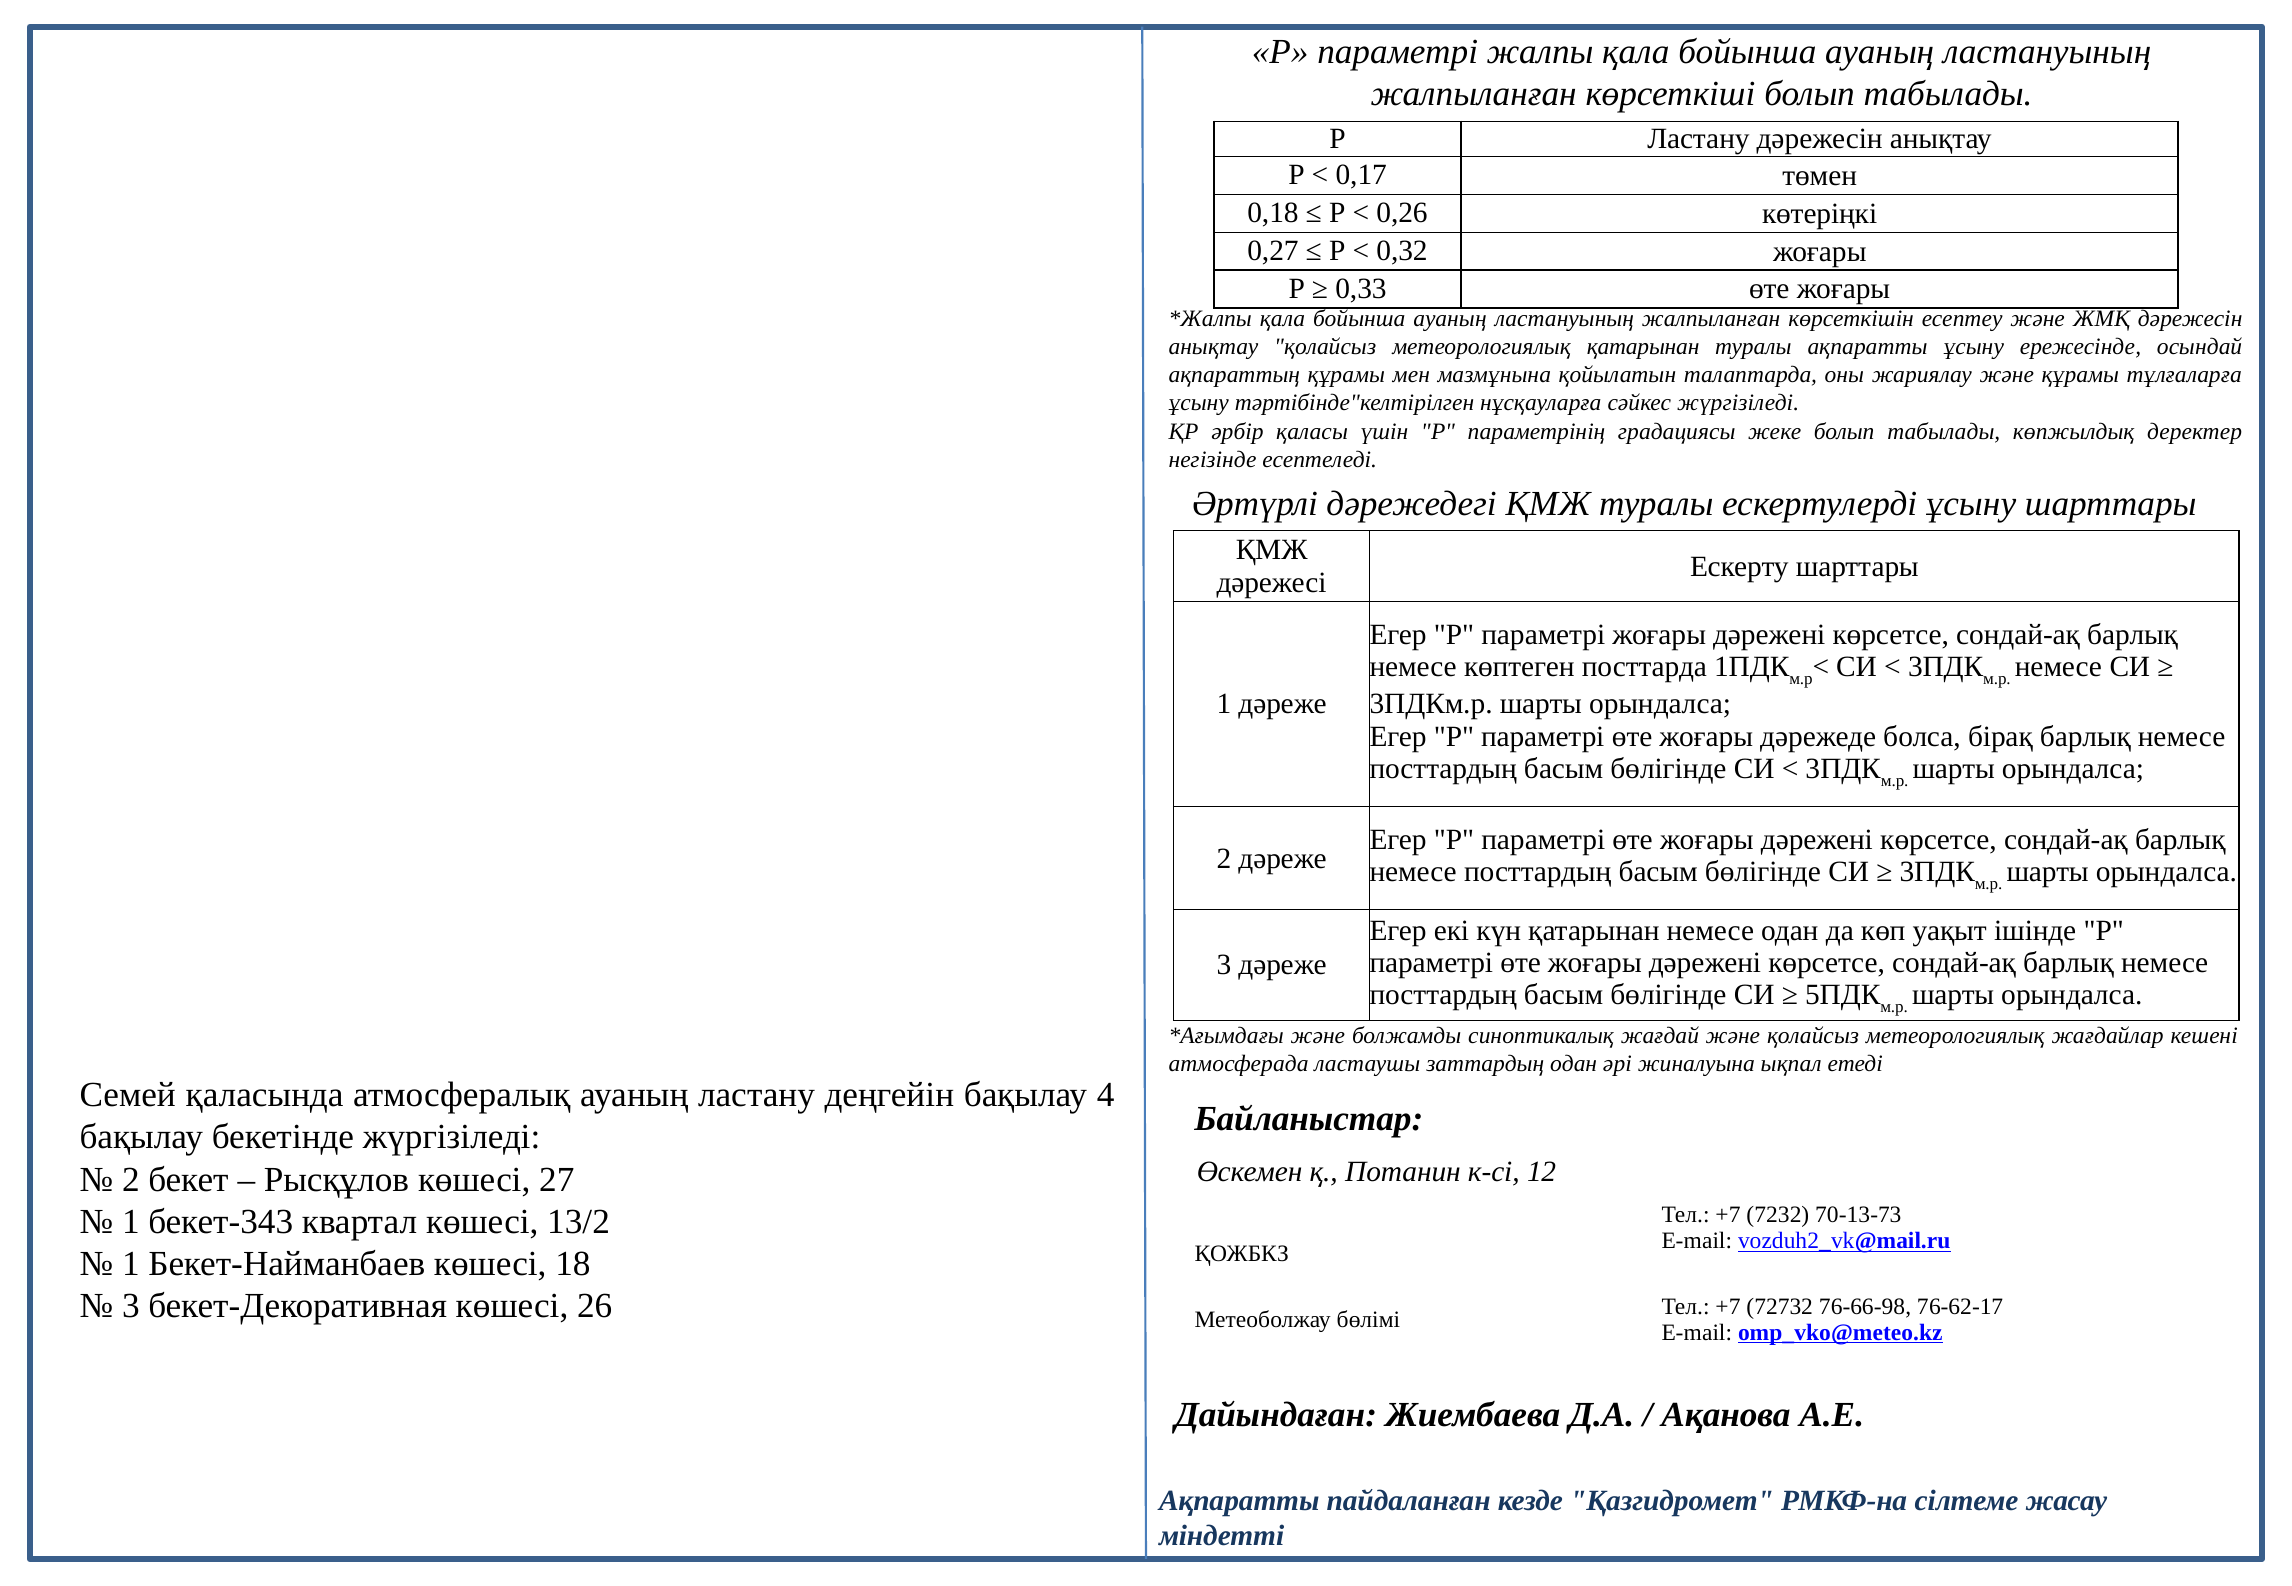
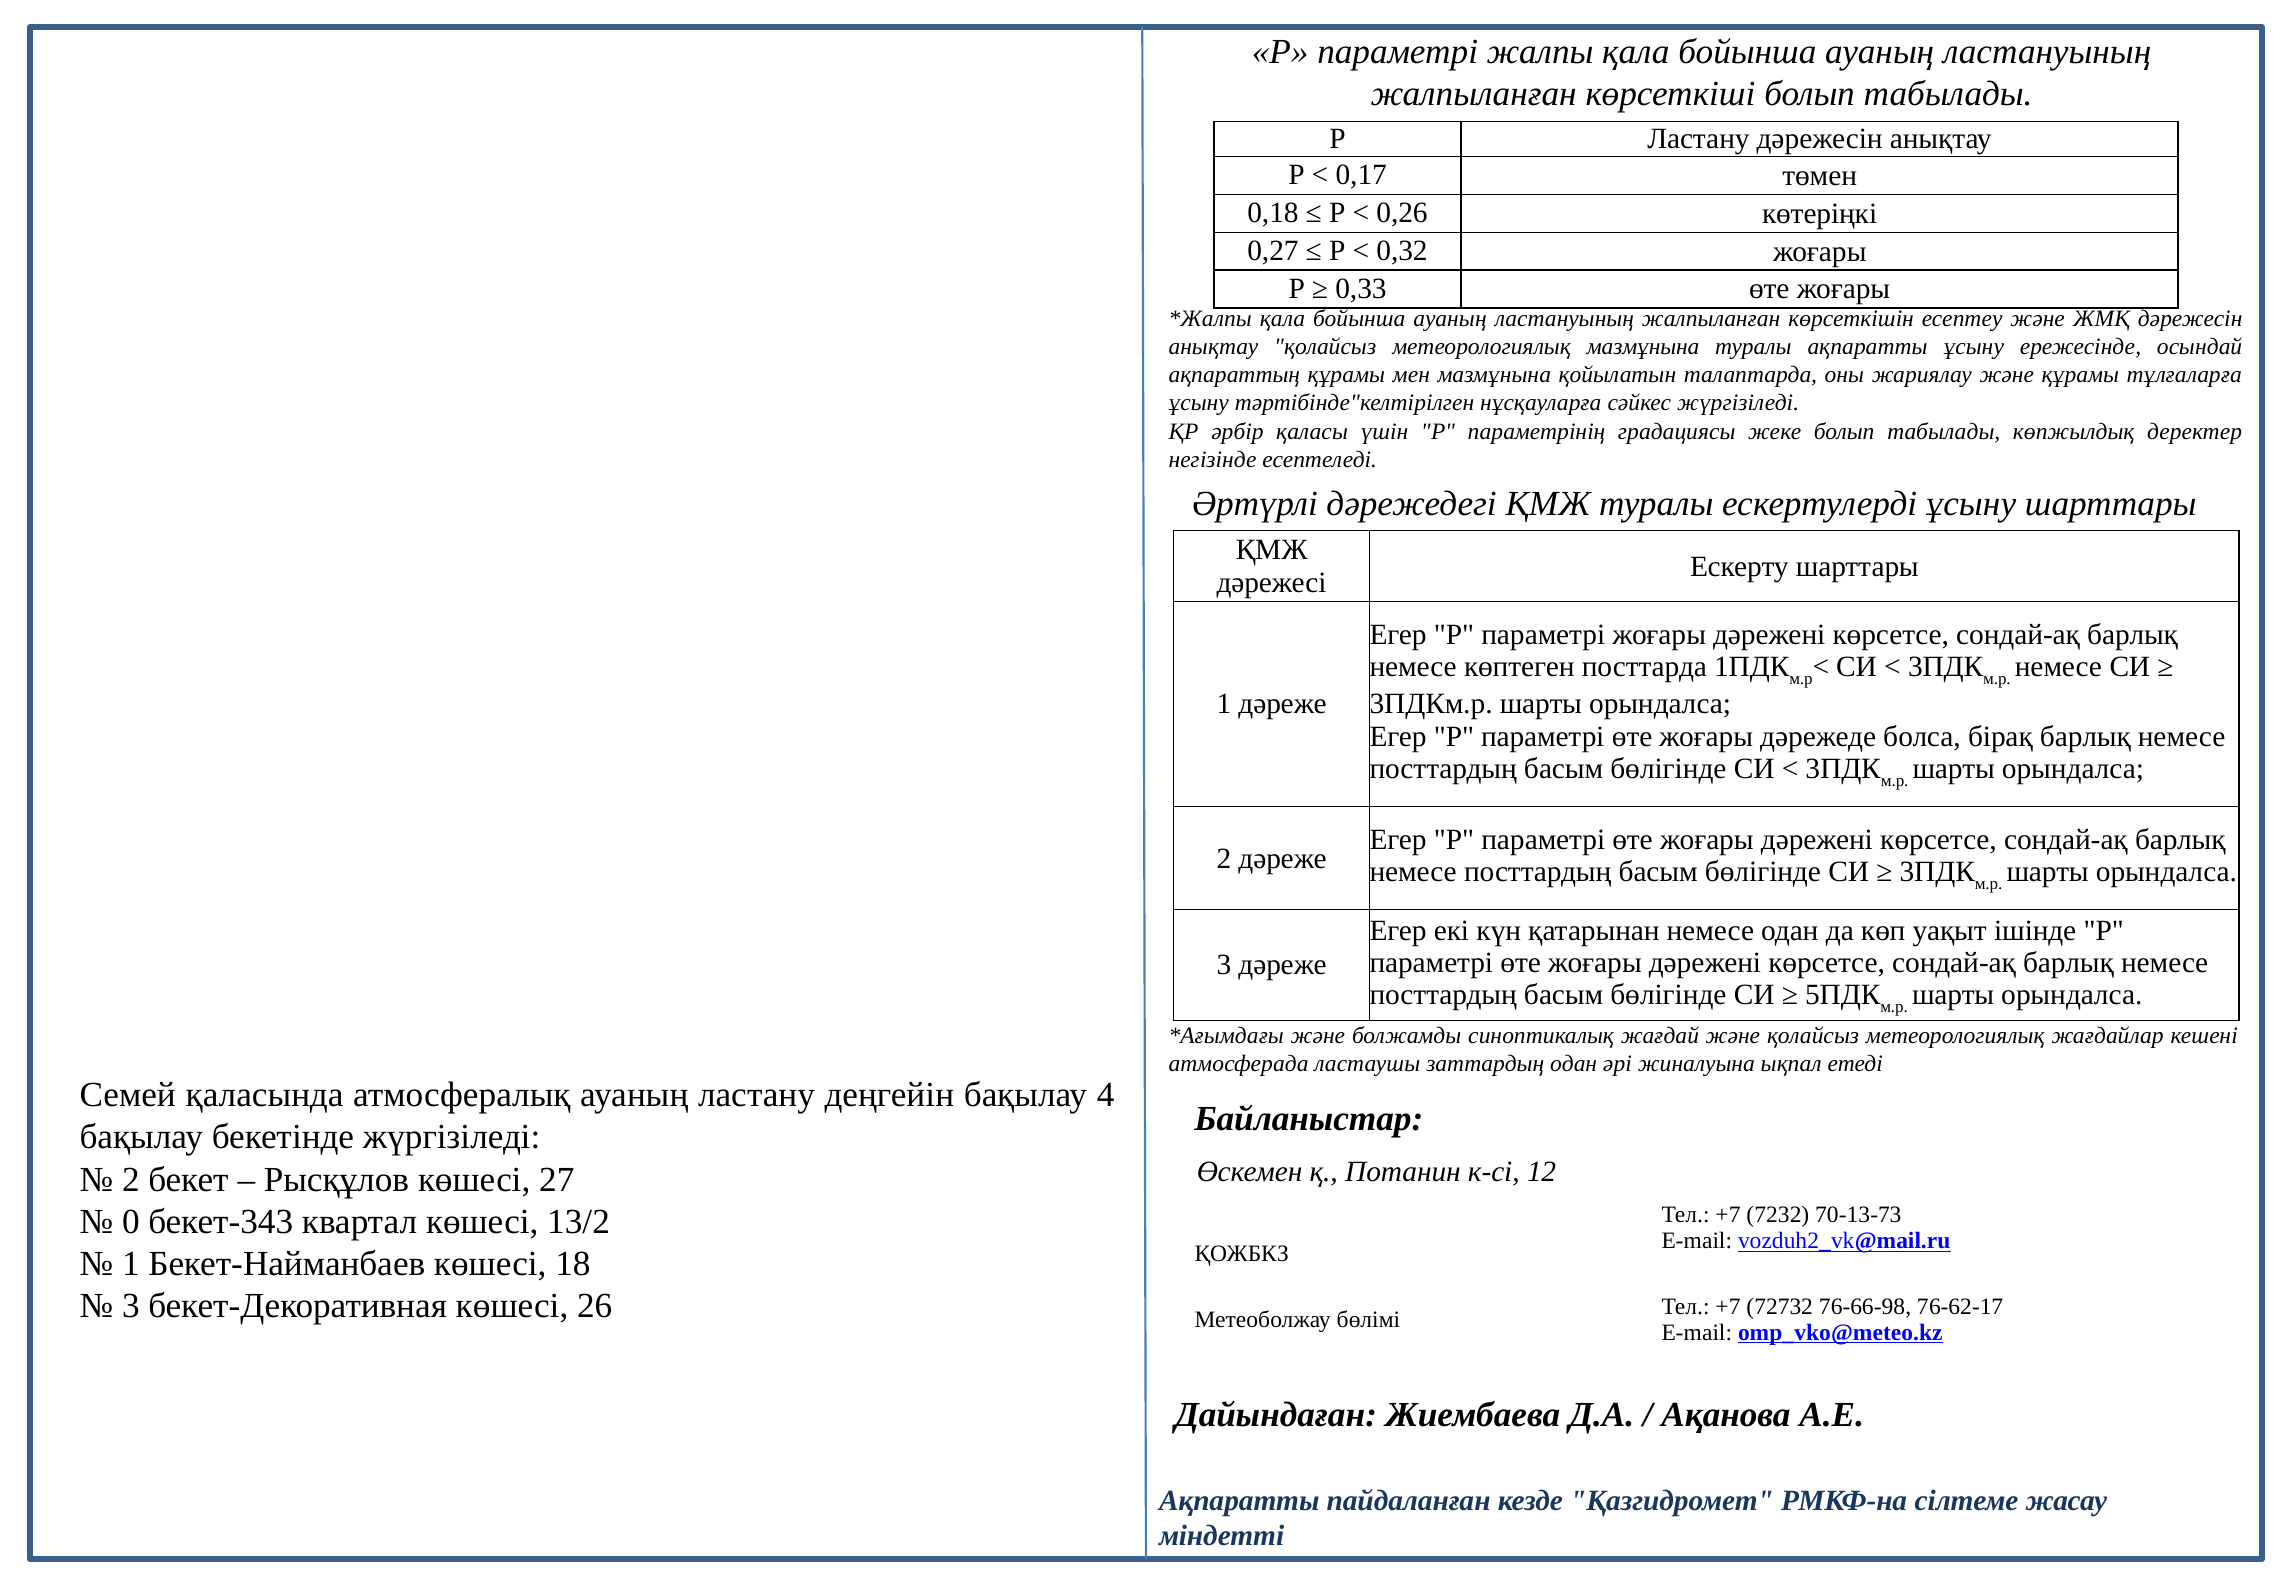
метеорологиялық қатарынан: қатарынан -> мазмұнына
1 at (131, 1222): 1 -> 0
